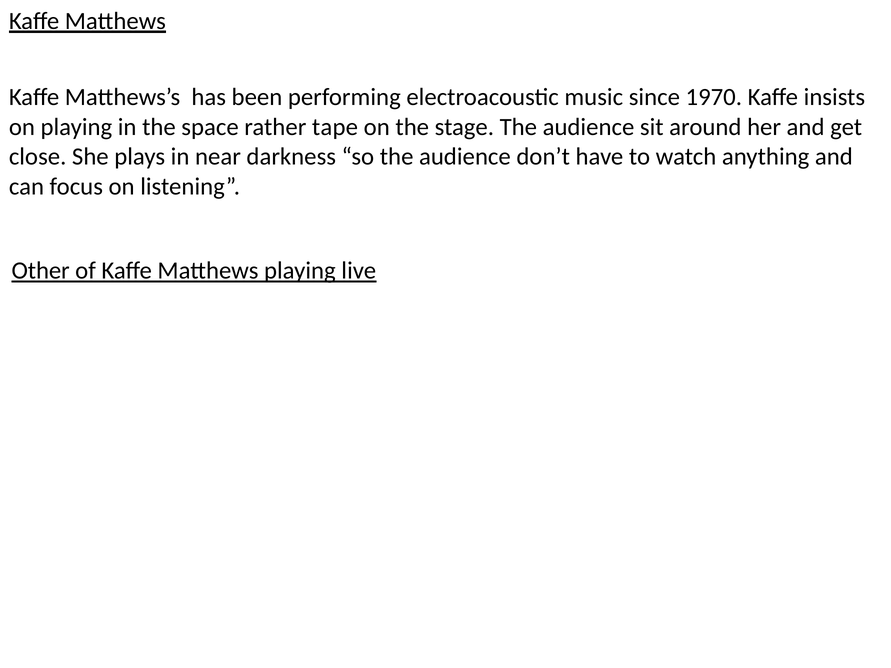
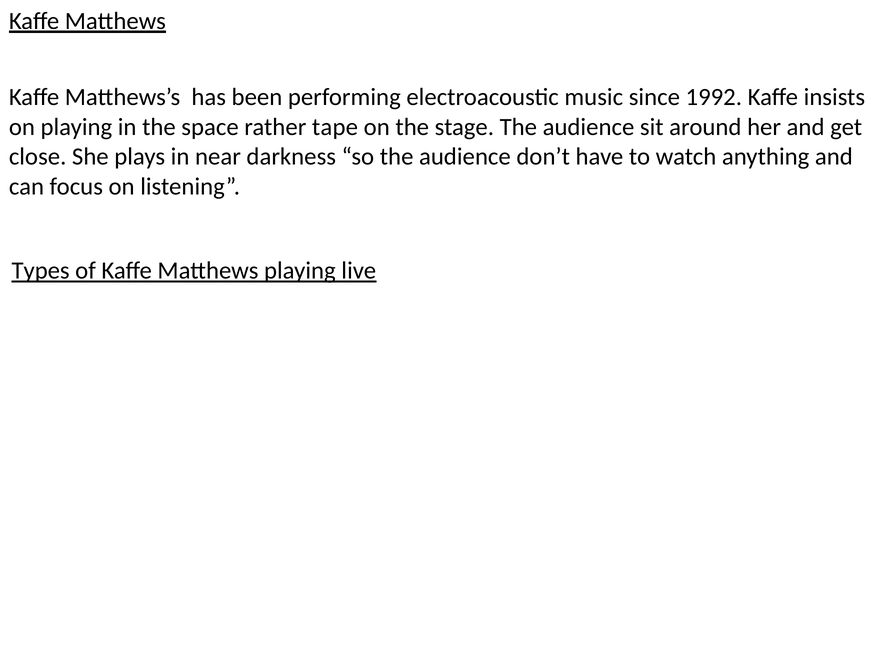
1970: 1970 -> 1992
Other: Other -> Types
